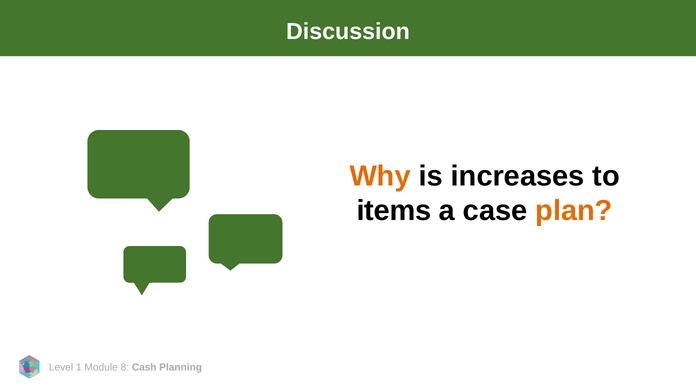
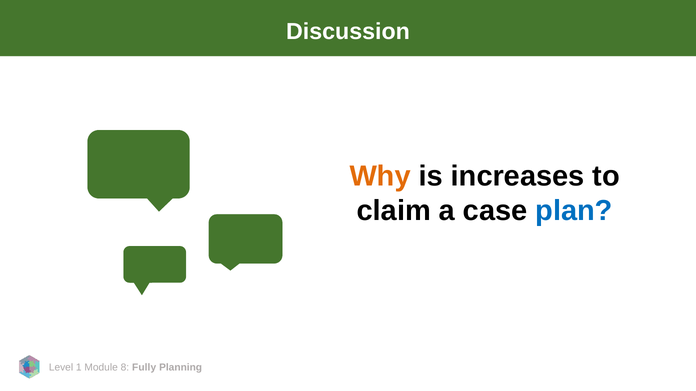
items: items -> claim
plan colour: orange -> blue
Cash: Cash -> Fully
